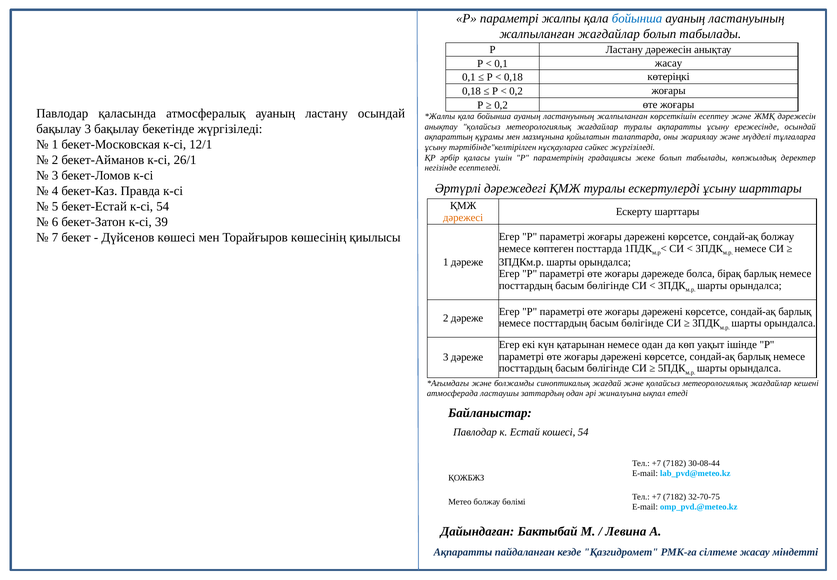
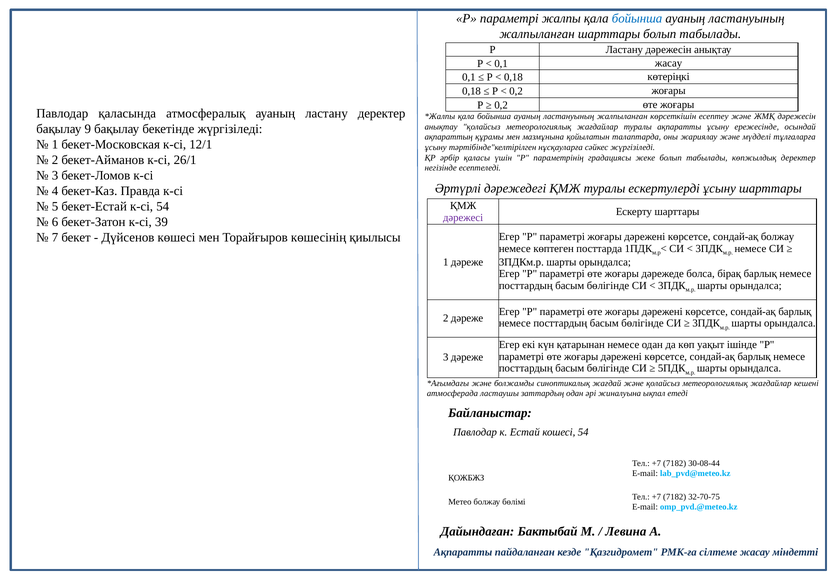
жалпыланған жағдайлар: жағдайлар -> шарттары
ластану осындай: осындай -> деректер
бақылау 3: 3 -> 9
дәрежесі colour: orange -> purple
